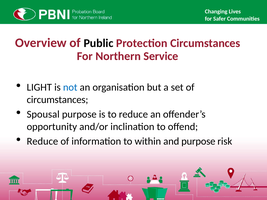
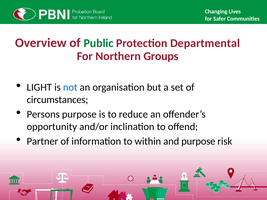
Public colour: black -> green
Protection Circumstances: Circumstances -> Departmental
Service: Service -> Groups
Spousal: Spousal -> Persons
Reduce at (42, 141): Reduce -> Partner
